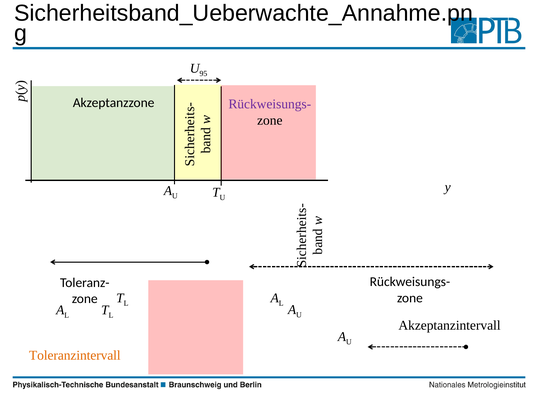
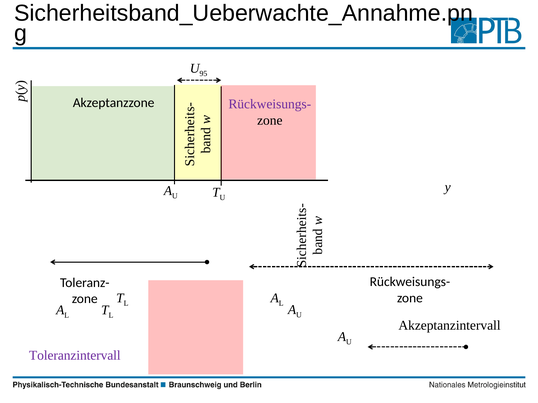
Toleranzintervall colour: orange -> purple
